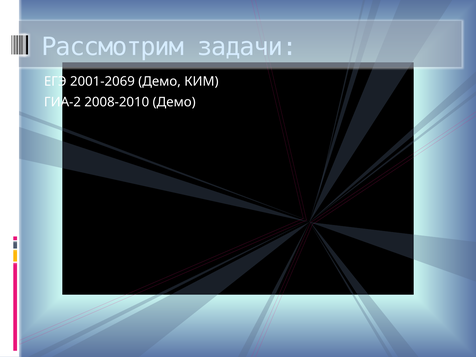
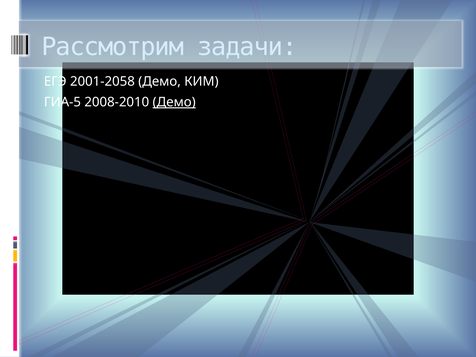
2001-2069: 2001-2069 -> 2001-2058
ГИА-2: ГИА-2 -> ГИА-5
Демо at (174, 102) underline: none -> present
